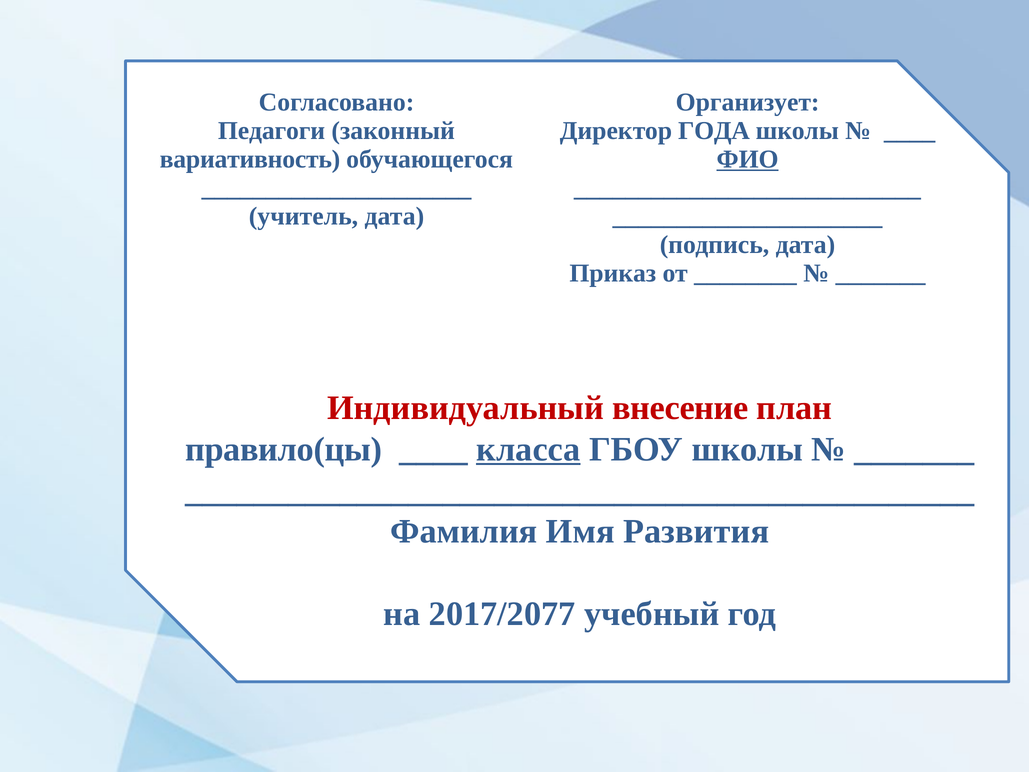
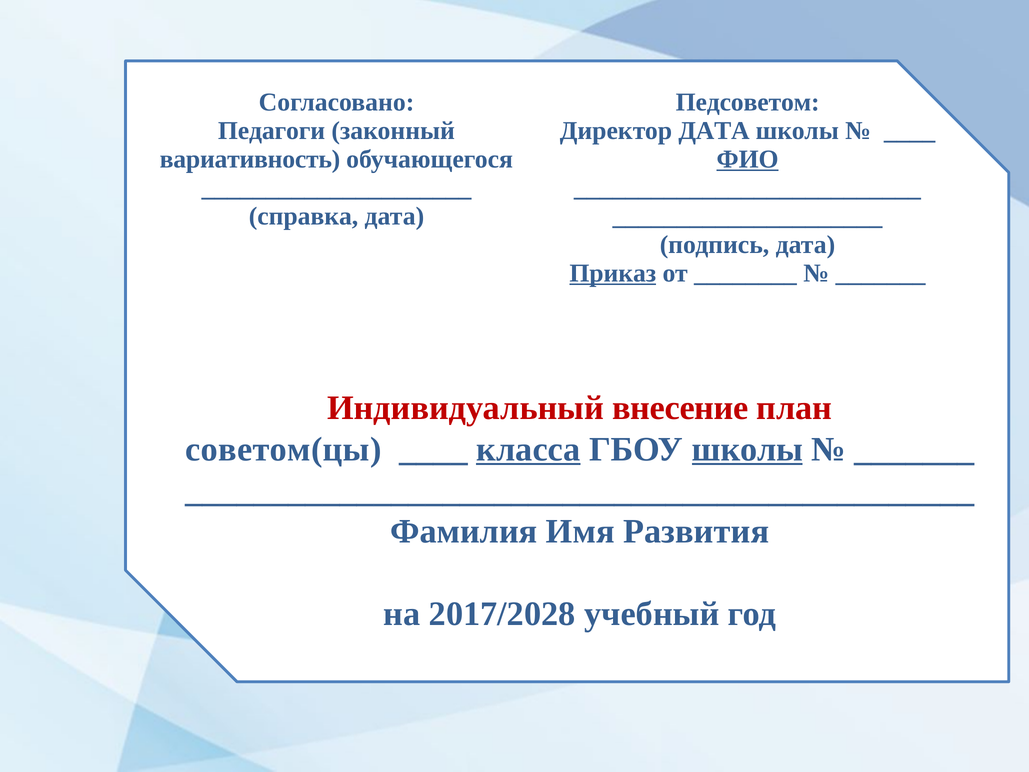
Организует: Организует -> Педсоветом
Директор ГОДА: ГОДА -> ДАТА
учитель: учитель -> справка
Приказ underline: none -> present
правило(цы: правило(цы -> советом(цы
школы at (747, 449) underline: none -> present
2017/2077: 2017/2077 -> 2017/2028
